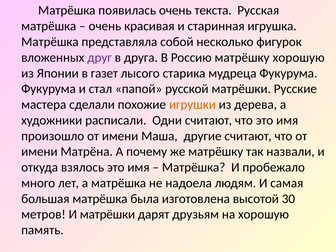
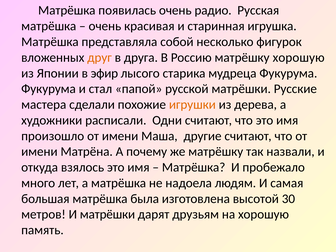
текста: текста -> радио
друг colour: purple -> orange
газет: газет -> эфир
